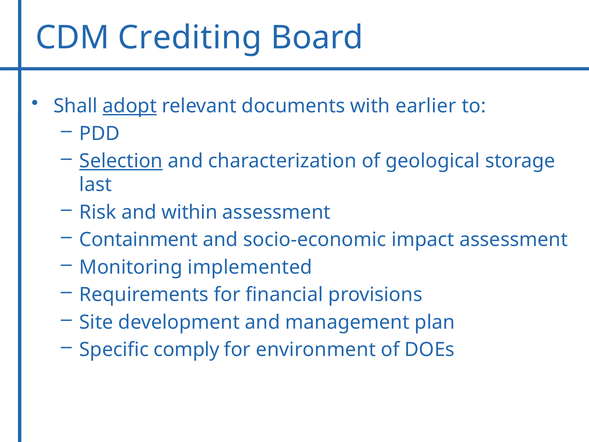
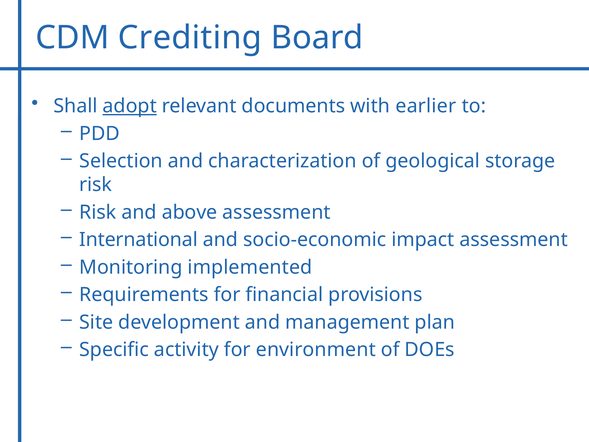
Selection underline: present -> none
last at (96, 185): last -> risk
within: within -> above
Containment: Containment -> International
comply: comply -> activity
